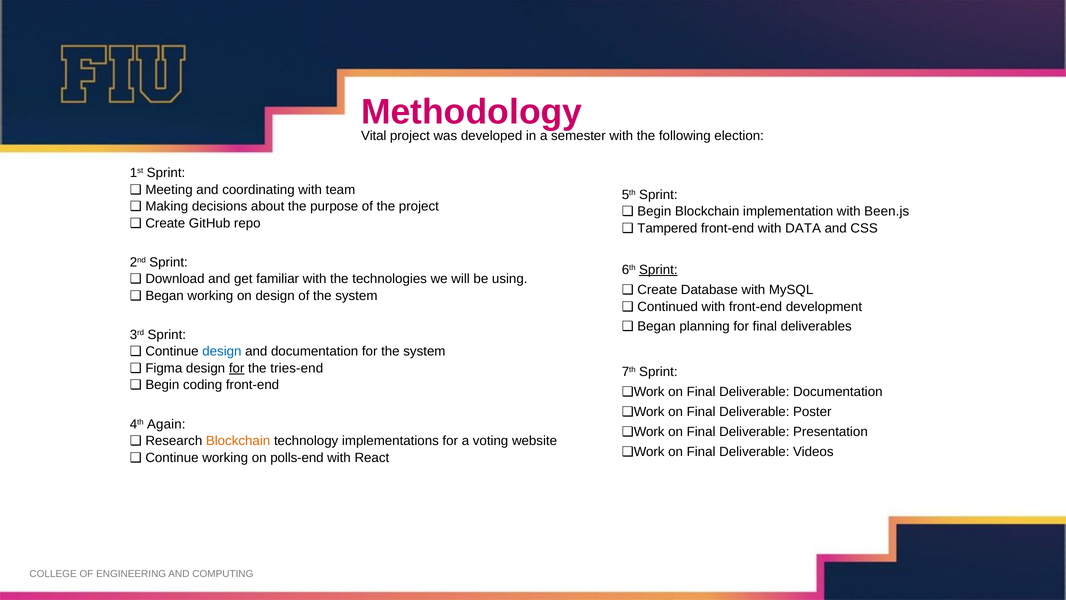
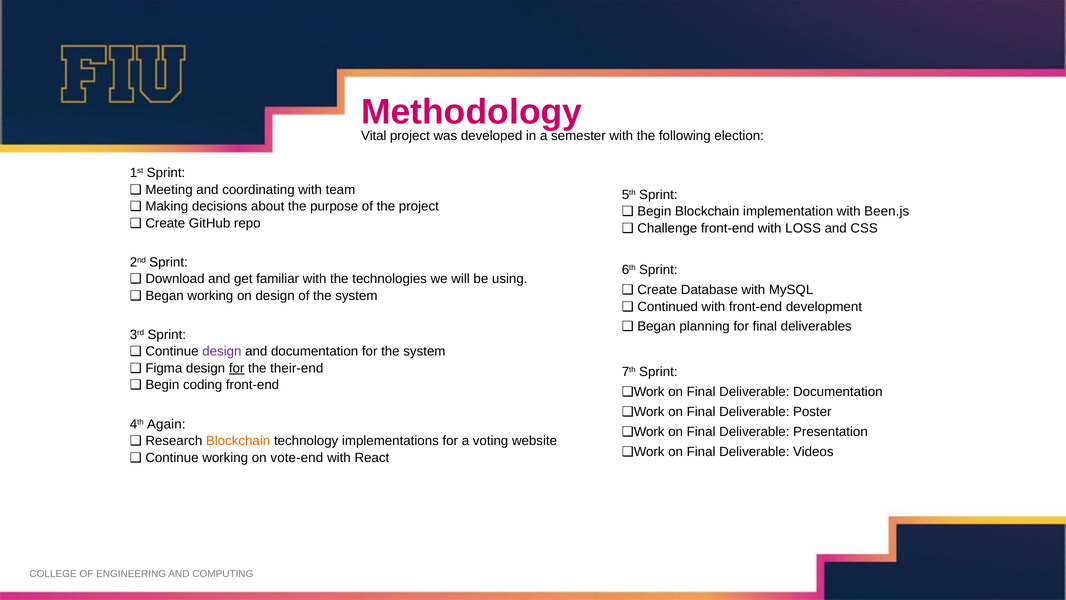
Tampered: Tampered -> Challenge
DATA: DATA -> LOSS
Sprint at (658, 270) underline: present -> none
design at (222, 351) colour: blue -> purple
tries-end: tries-end -> their-end
polls-end: polls-end -> vote-end
